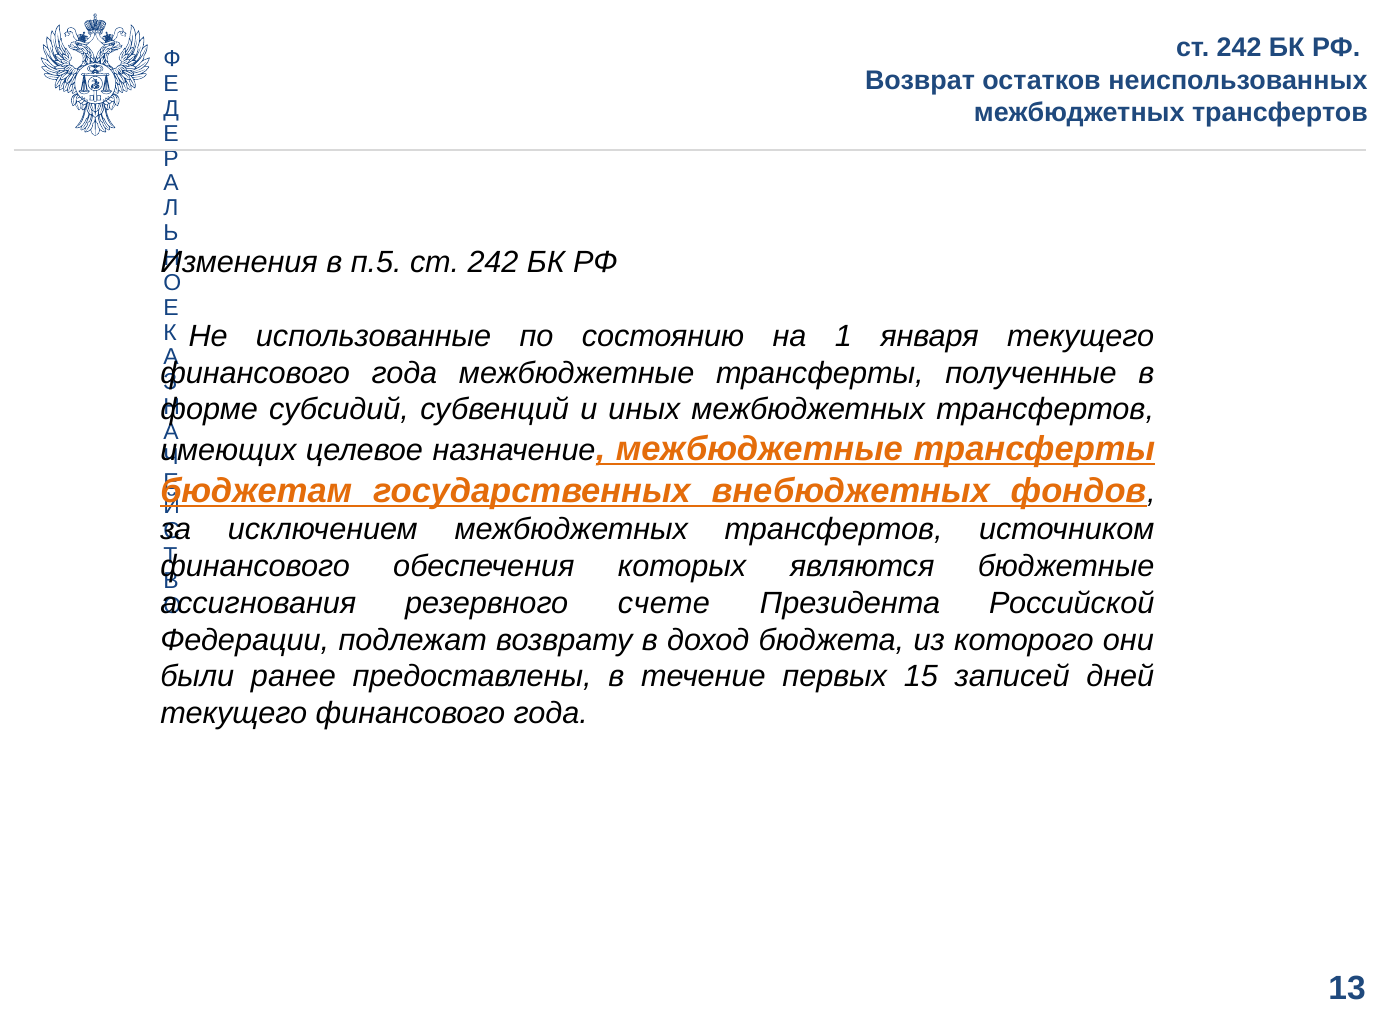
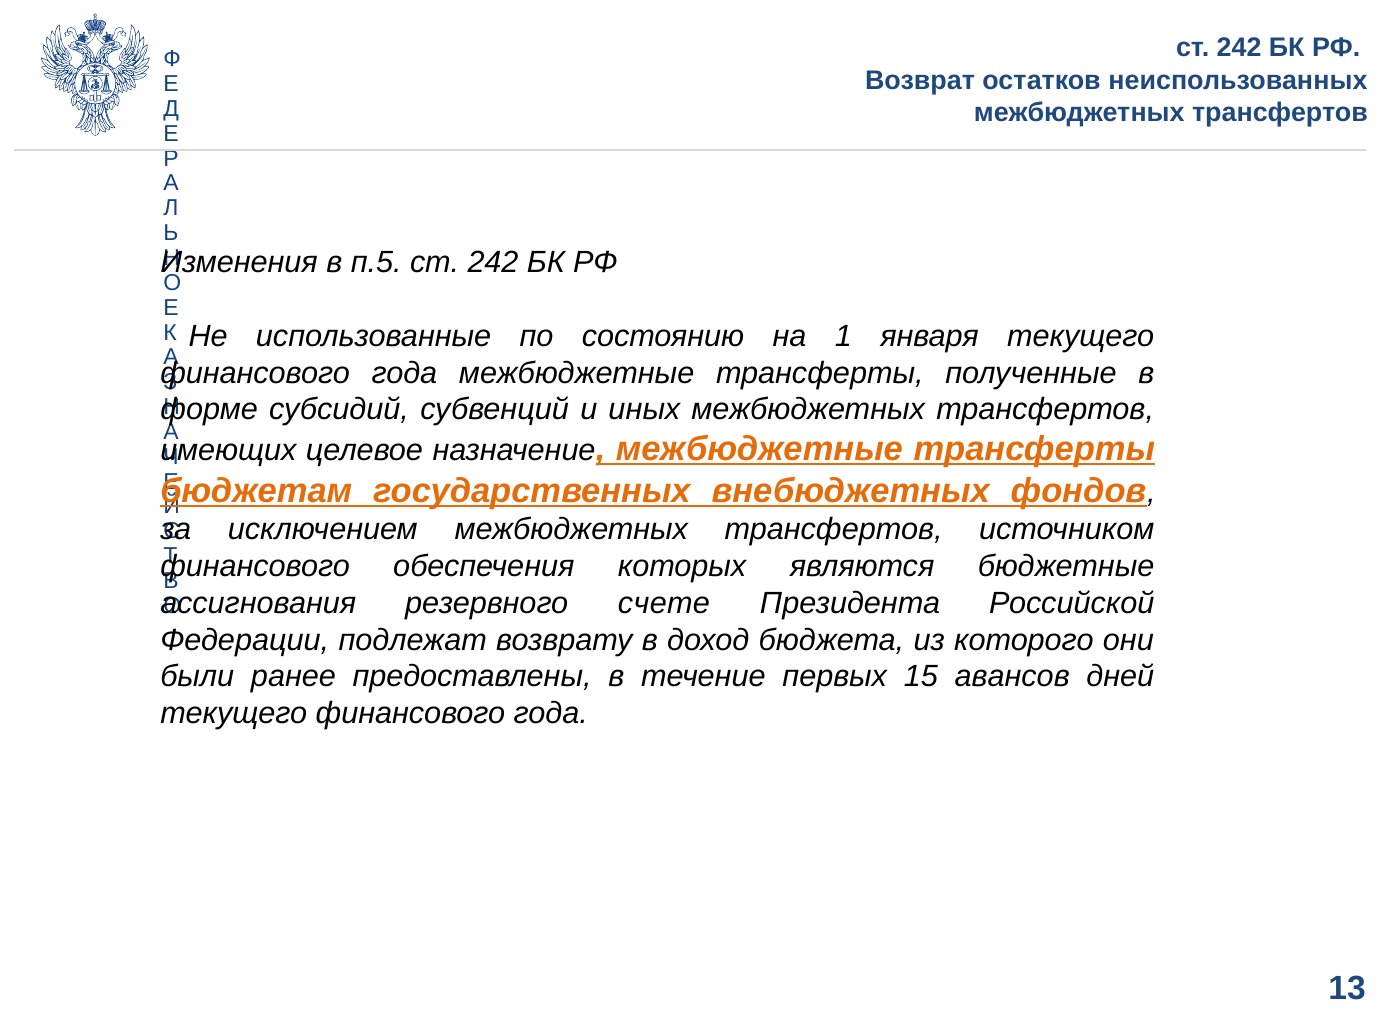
записей: записей -> авансов
